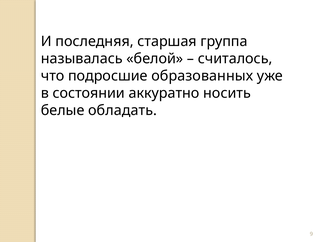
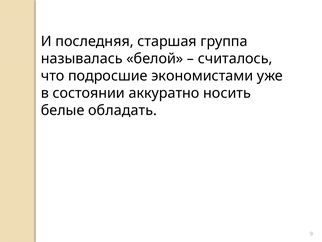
образованных: образованных -> экономистами
